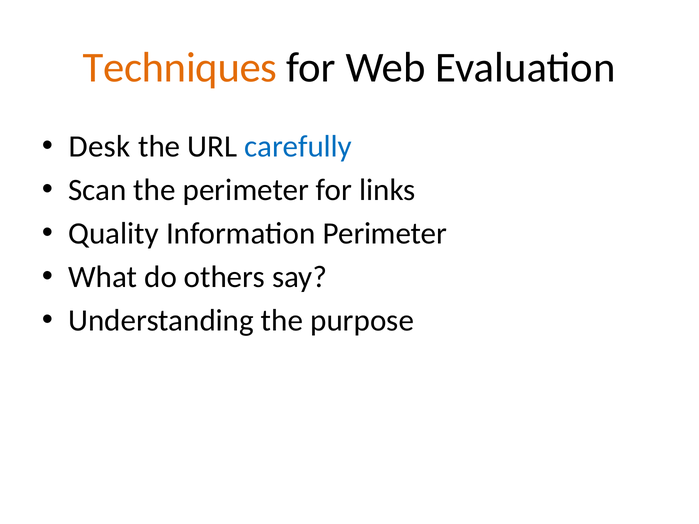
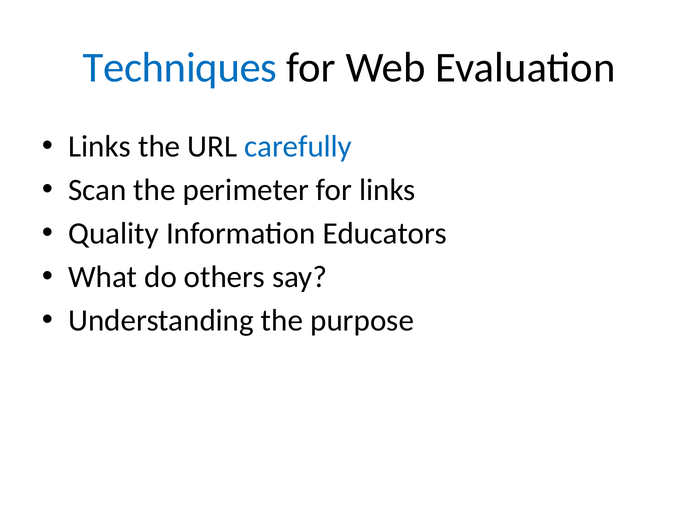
Techniques colour: orange -> blue
Desk at (99, 147): Desk -> Links
Information Perimeter: Perimeter -> Educators
